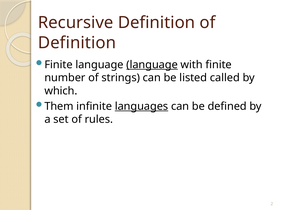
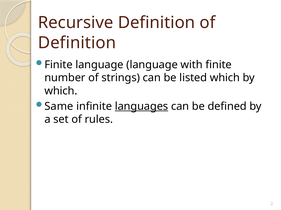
language at (152, 65) underline: present -> none
listed called: called -> which
Them: Them -> Same
